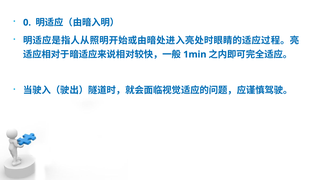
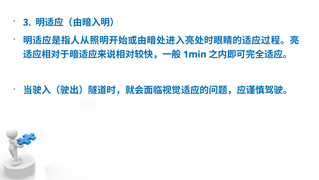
0: 0 -> 3
